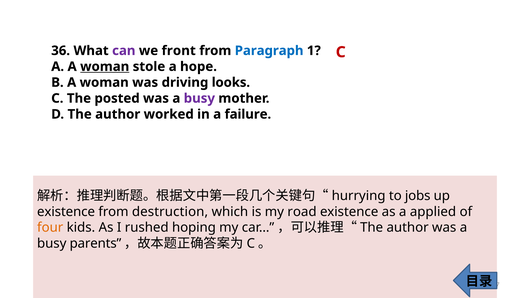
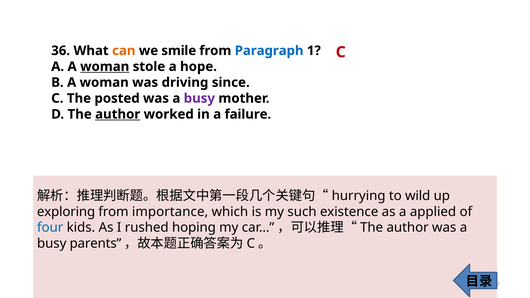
can colour: purple -> orange
front: front -> smile
looks: looks -> since
author at (118, 114) underline: none -> present
jobs: jobs -> wild
existence at (66, 212): existence -> exploring
destruction: destruction -> importance
road: road -> such
four colour: orange -> blue
